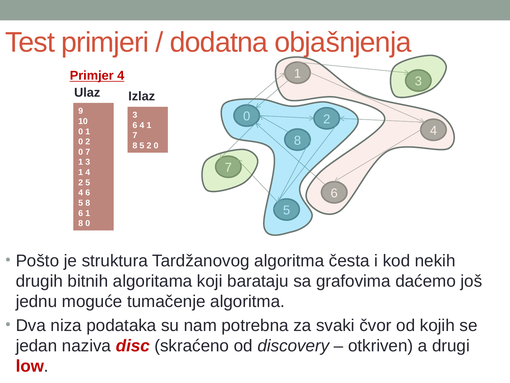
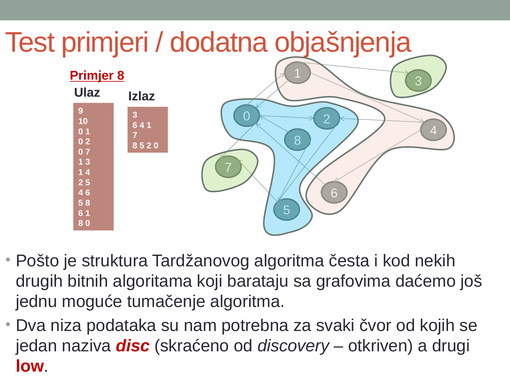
Primjer 4: 4 -> 8
